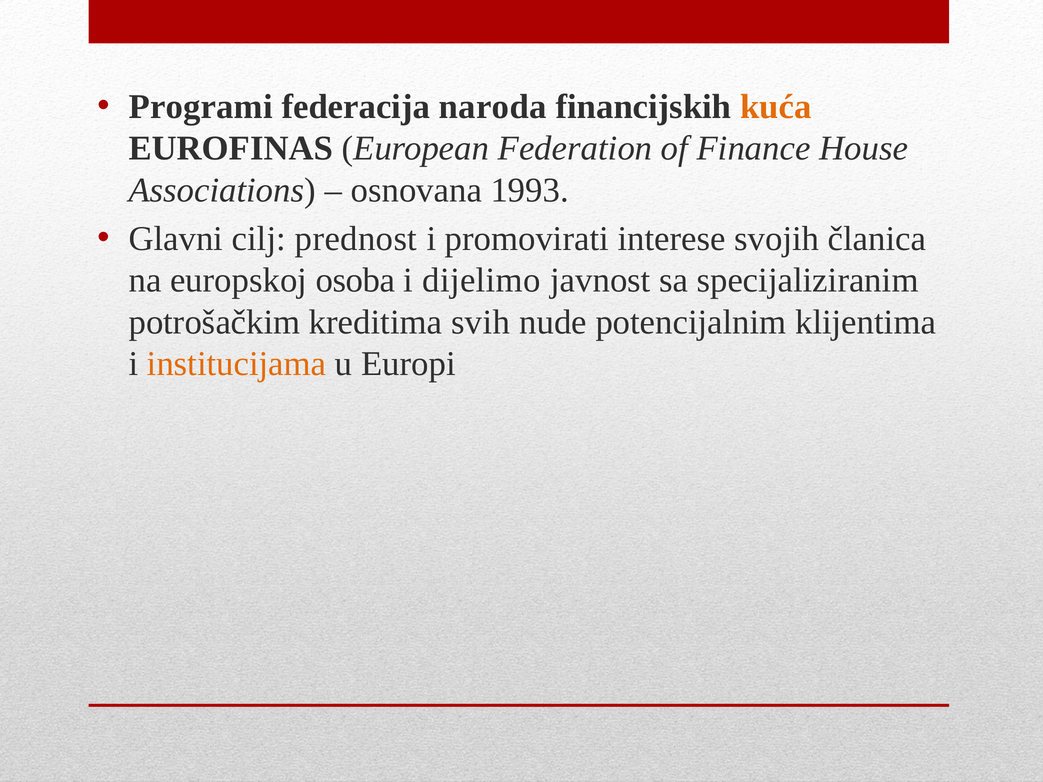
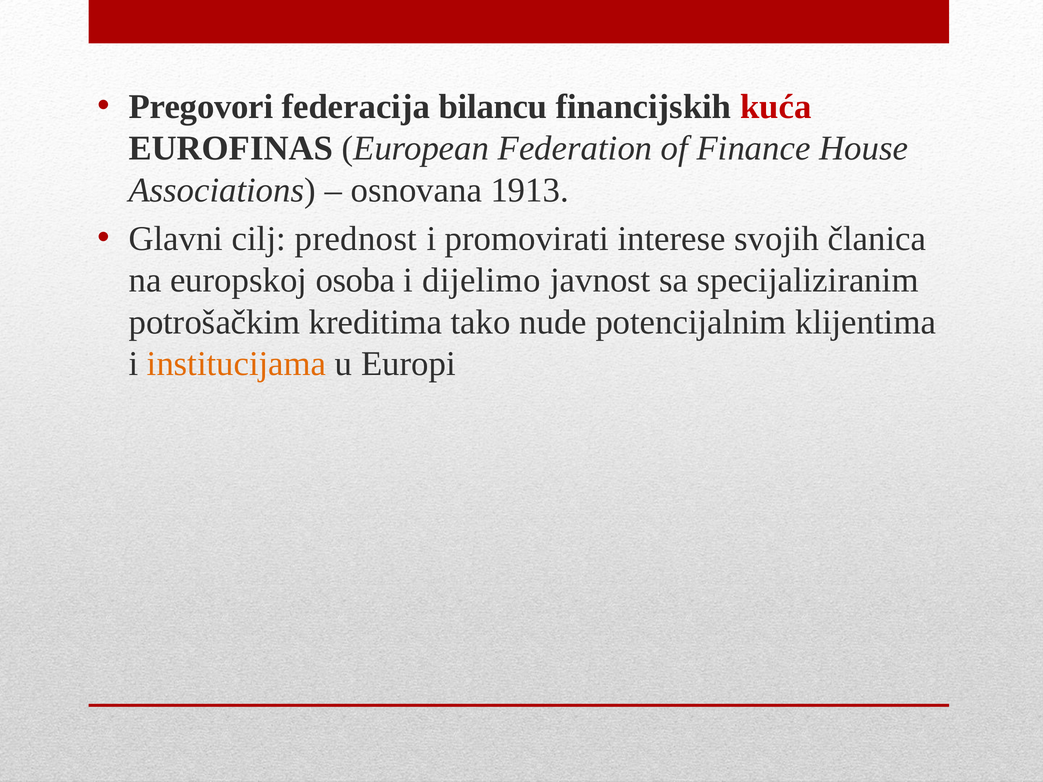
Programi: Programi -> Pregovori
naroda: naroda -> bilancu
kuća colour: orange -> red
1993: 1993 -> 1913
svih: svih -> tako
